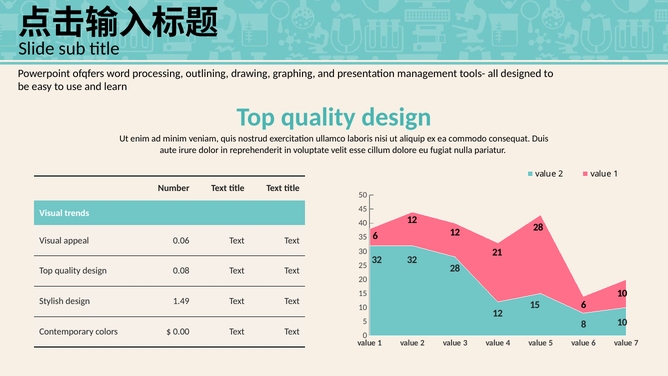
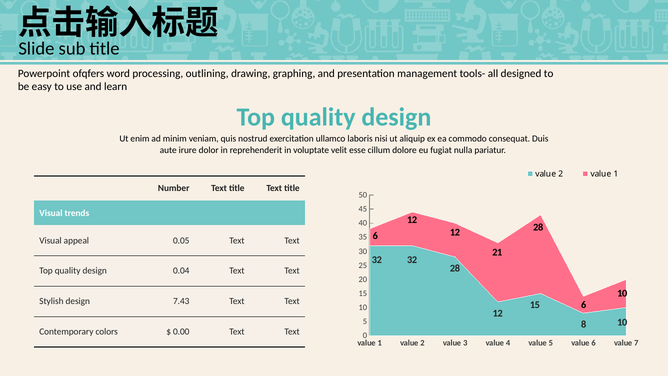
0.06: 0.06 -> 0.05
0.08: 0.08 -> 0.04
1.49: 1.49 -> 7.43
